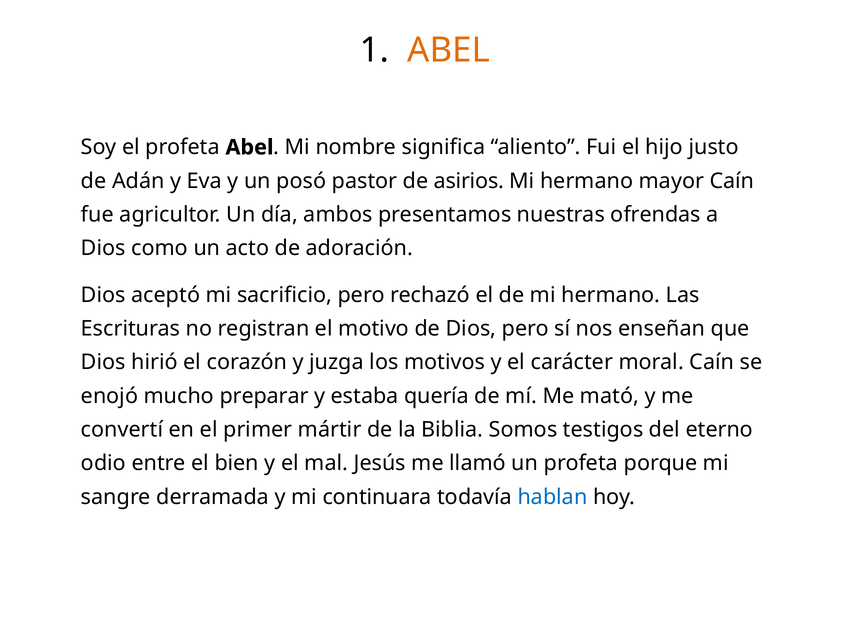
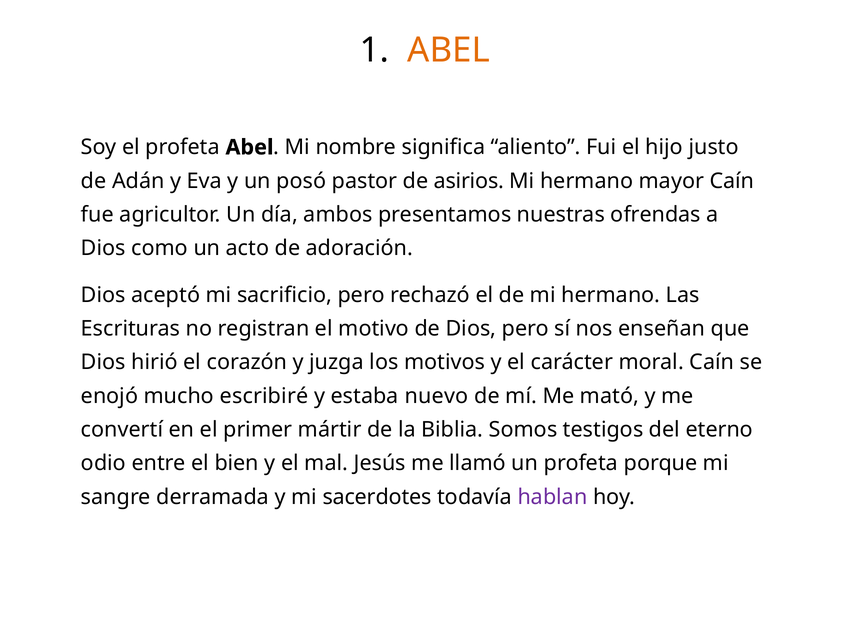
preparar: preparar -> escribiré
quería: quería -> nuevo
continuara: continuara -> sacerdotes
hablan colour: blue -> purple
